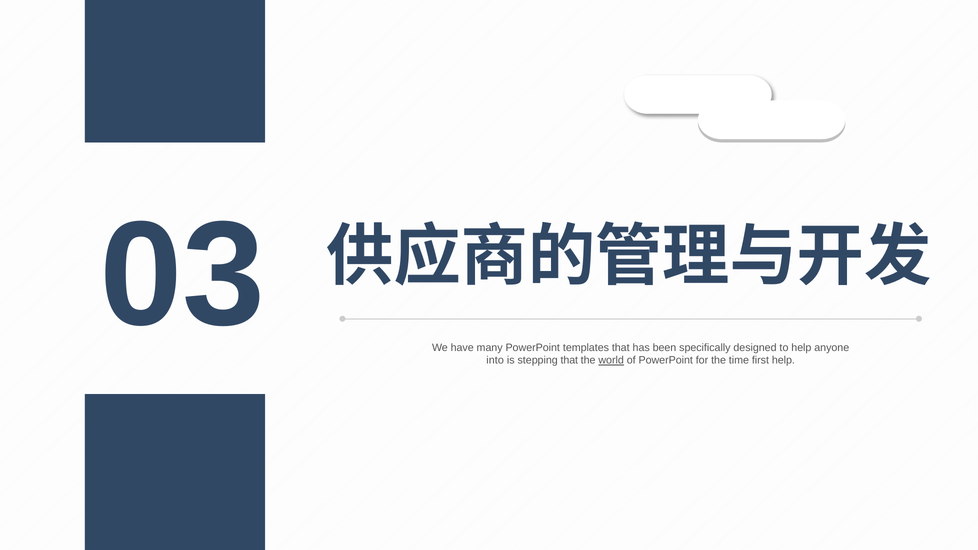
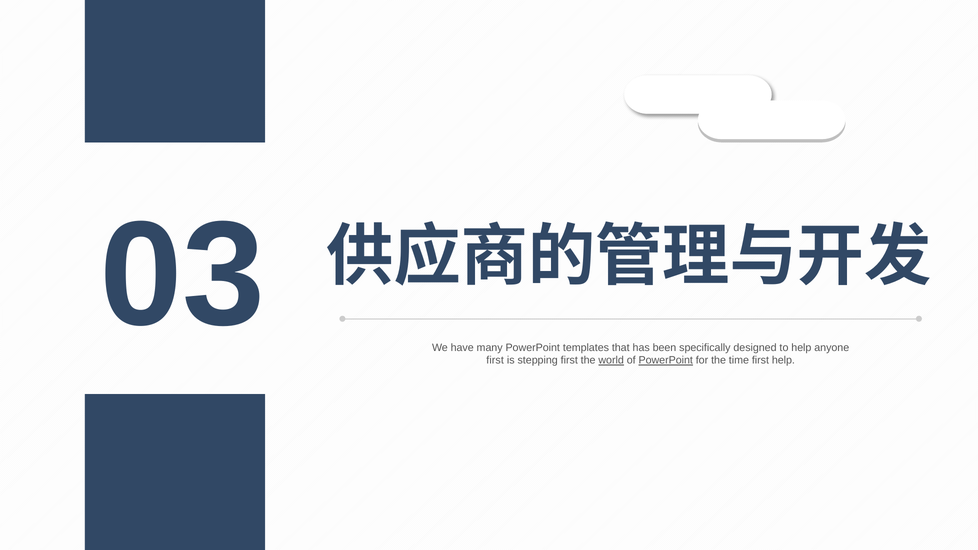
into at (495, 360): into -> first
stepping that: that -> first
PowerPoint at (666, 360) underline: none -> present
